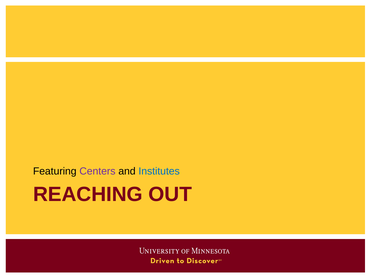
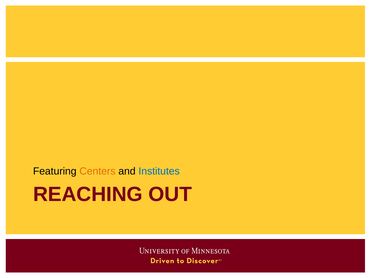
Centers colour: purple -> orange
